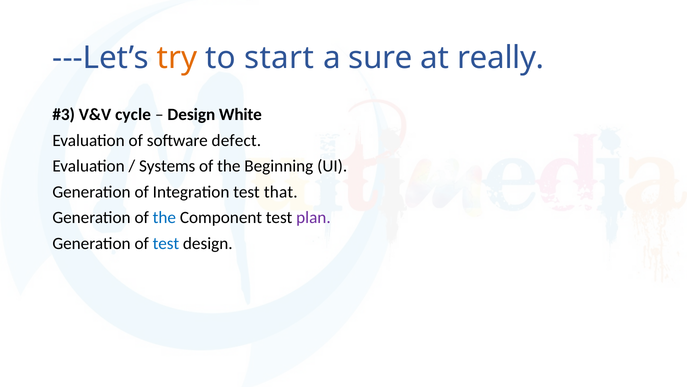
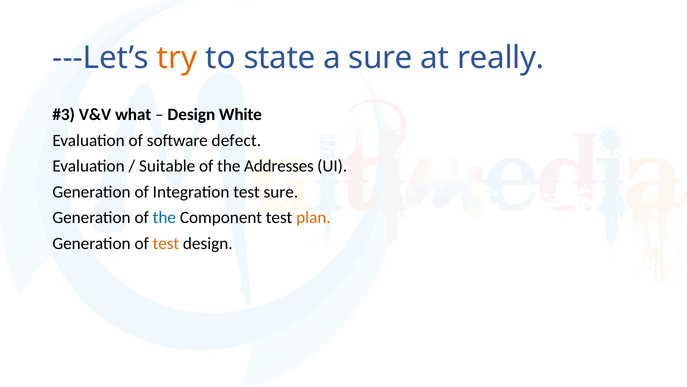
start: start -> state
cycle: cycle -> what
Systems: Systems -> Suitable
Beginning: Beginning -> Addresses
test that: that -> sure
plan colour: purple -> orange
test at (166, 243) colour: blue -> orange
